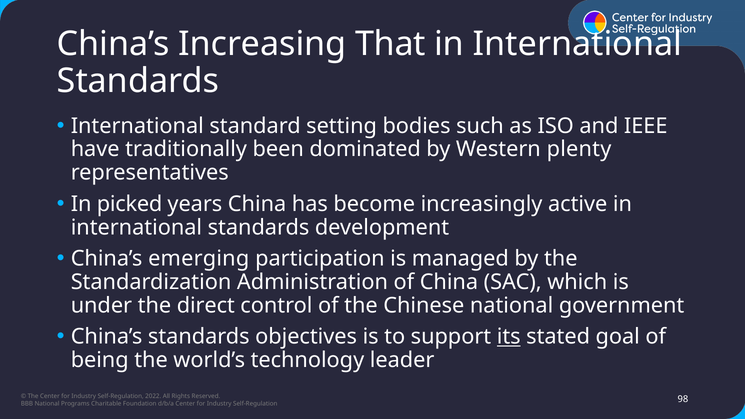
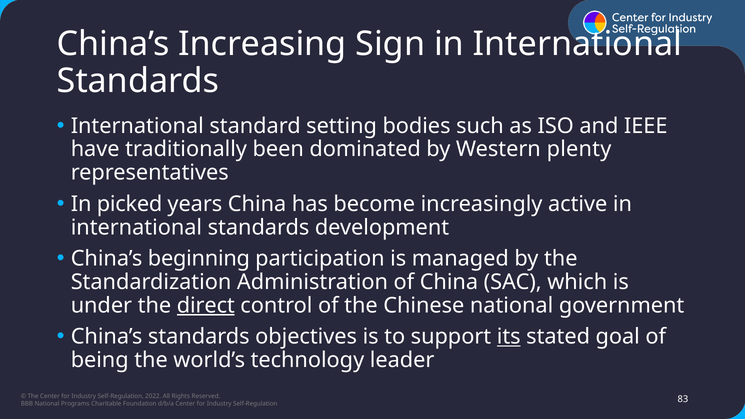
That: That -> Sign
emerging: emerging -> beginning
direct underline: none -> present
98: 98 -> 83
